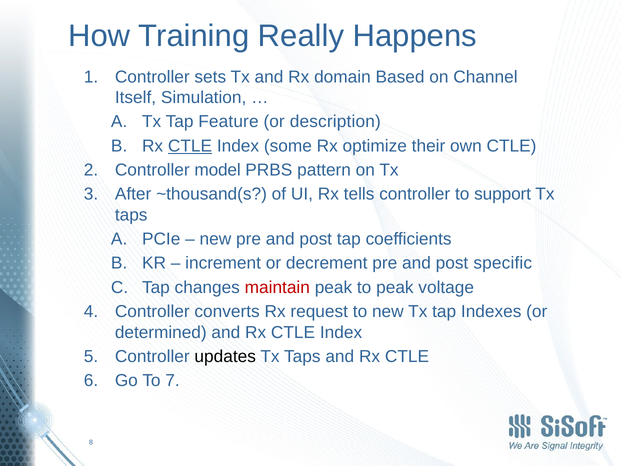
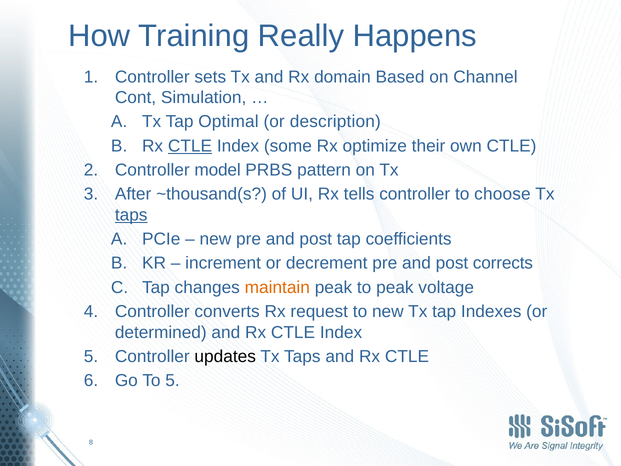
Itself: Itself -> Cont
Feature: Feature -> Optimal
support: support -> choose
taps at (131, 215) underline: none -> present
specific: specific -> corrects
maintain colour: red -> orange
To 7: 7 -> 5
